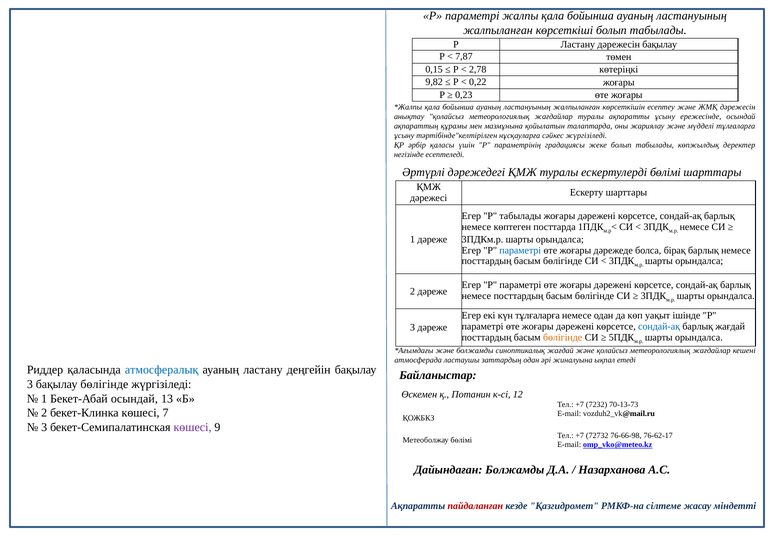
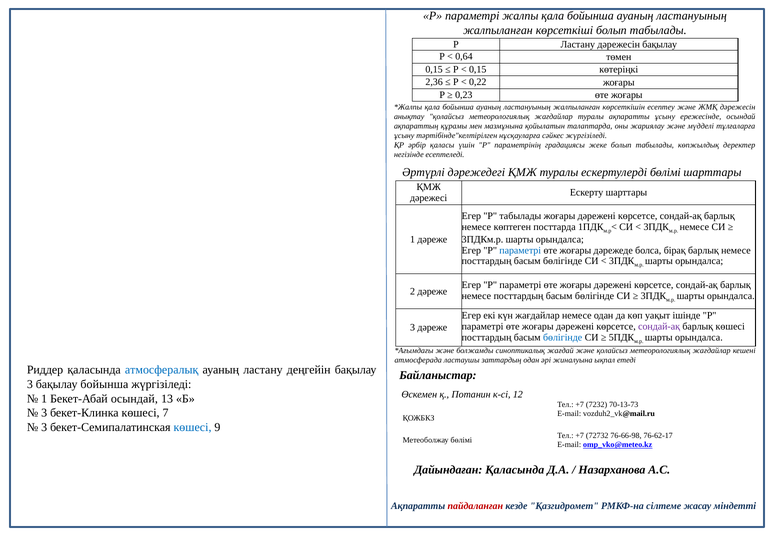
7,87: 7,87 -> 0,64
2,78 at (478, 69): 2,78 -> 0,15
9,82: 9,82 -> 2,36
күн тұлғаларға: тұлғаларға -> жағдайлар
сондай-ақ at (659, 327) colour: blue -> purple
барлық жағдай: жағдай -> көшесі
бөлігінде at (563, 337) colour: orange -> blue
бақылау бөлігінде: бөлігінде -> бойынша
2 at (44, 413): 2 -> 3
көшесі at (192, 427) colour: purple -> blue
Дайындаған Болжамды: Болжамды -> Қаласында
